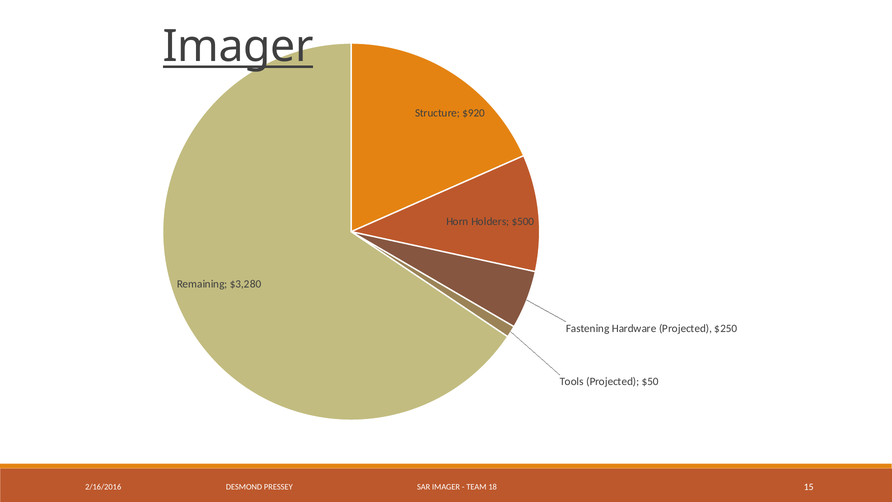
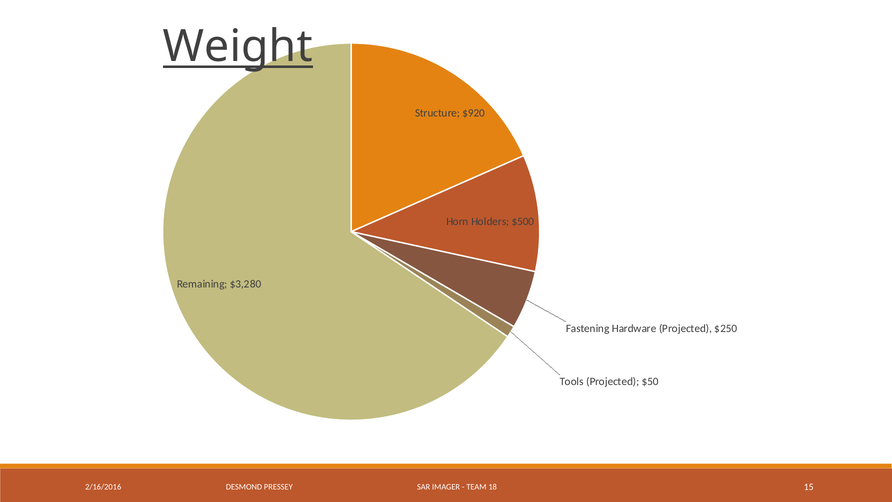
Imager at (238, 46): Imager -> Weight
